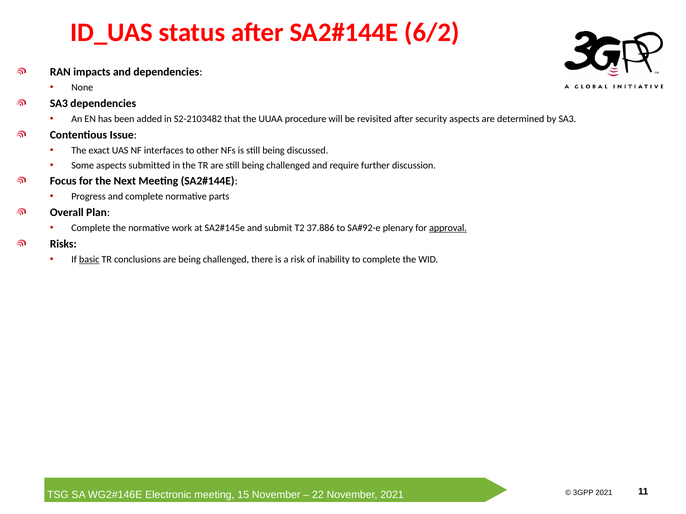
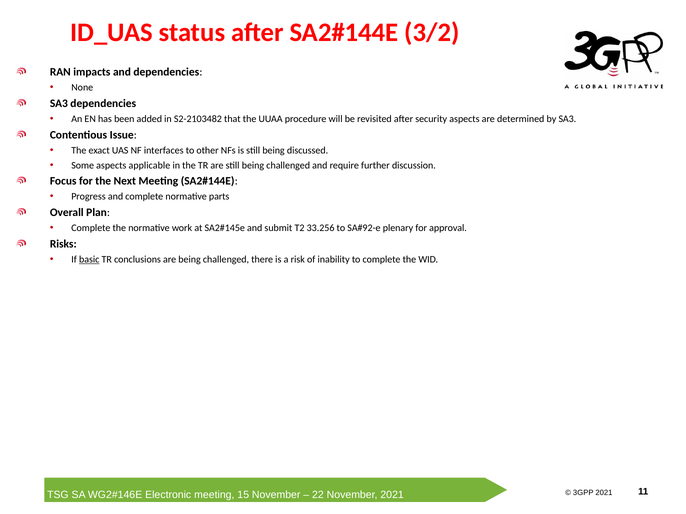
6/2: 6/2 -> 3/2
submitted: submitted -> applicable
37.886: 37.886 -> 33.256
approval underline: present -> none
